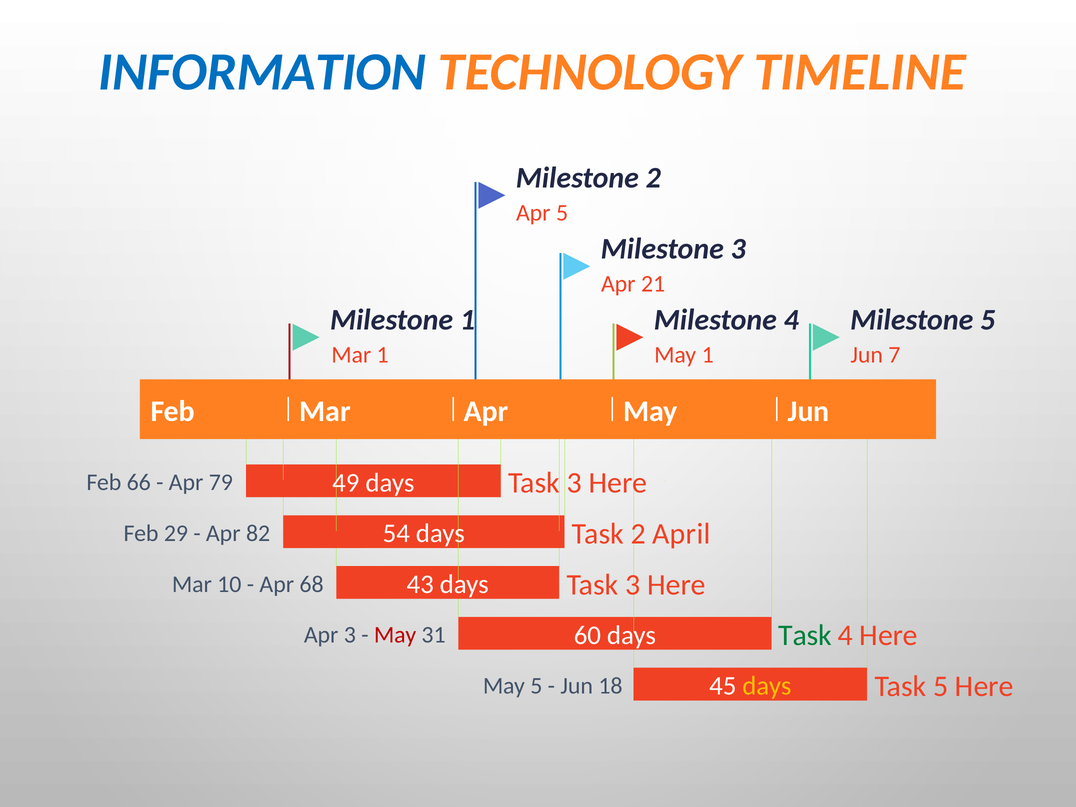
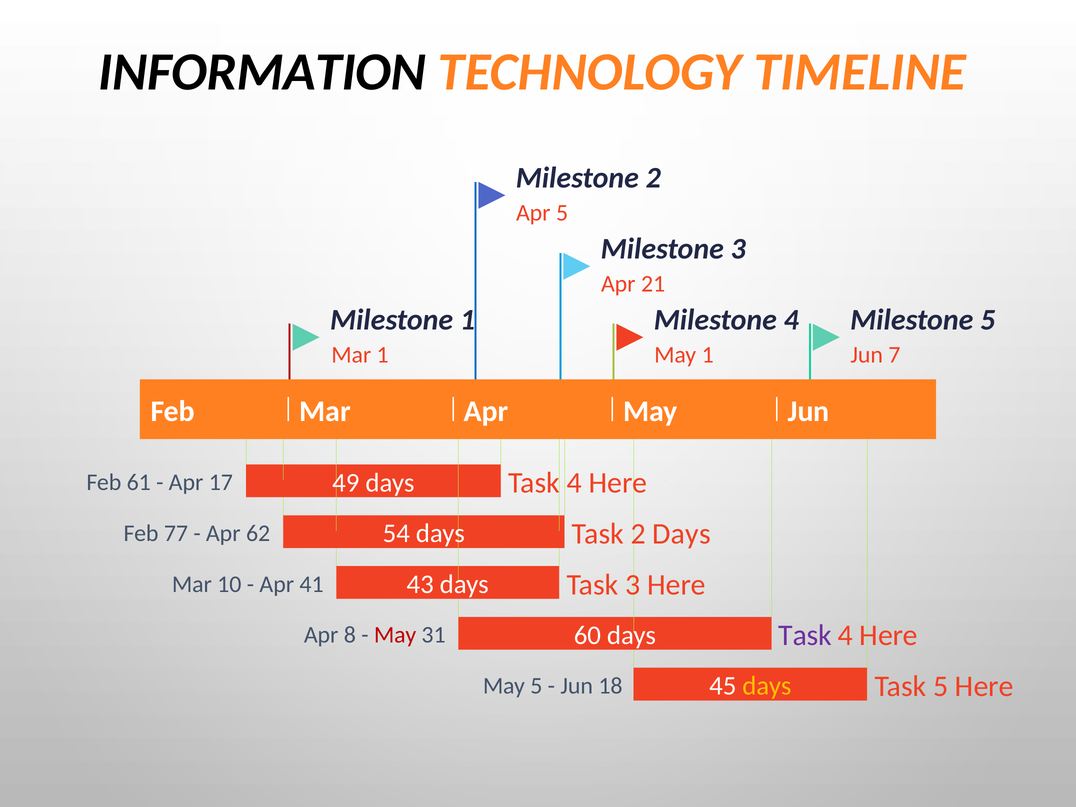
INFORMATION colour: blue -> black
66: 66 -> 61
79: 79 -> 17
3 at (574, 483): 3 -> 4
29: 29 -> 77
82: 82 -> 62
2 April: April -> Days
68: 68 -> 41
Apr 3: 3 -> 8
Task at (805, 635) colour: green -> purple
